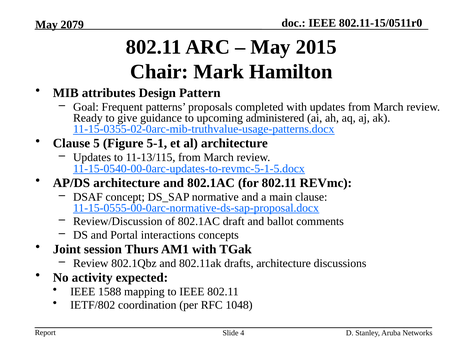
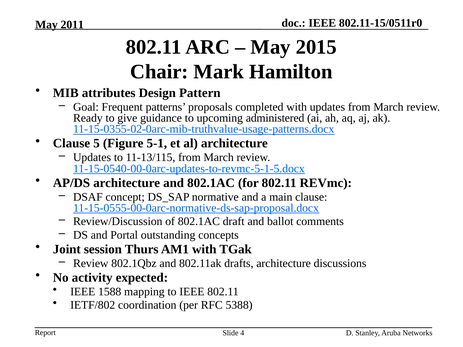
2079: 2079 -> 2011
interactions: interactions -> outstanding
1048: 1048 -> 5388
